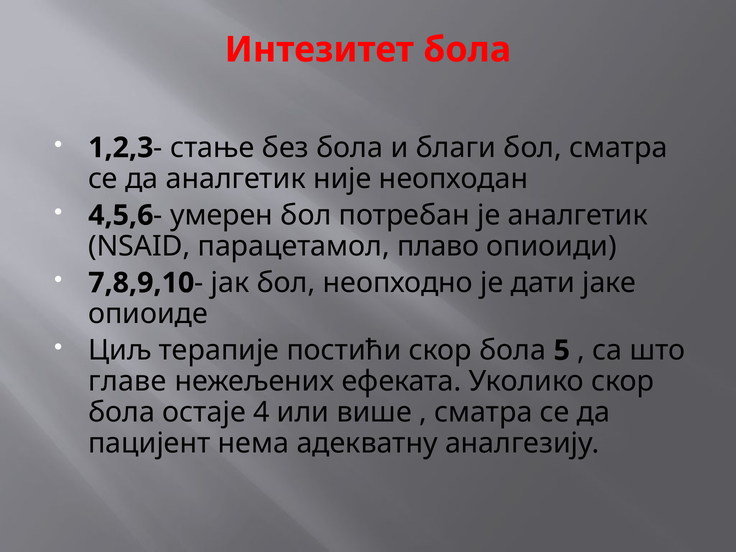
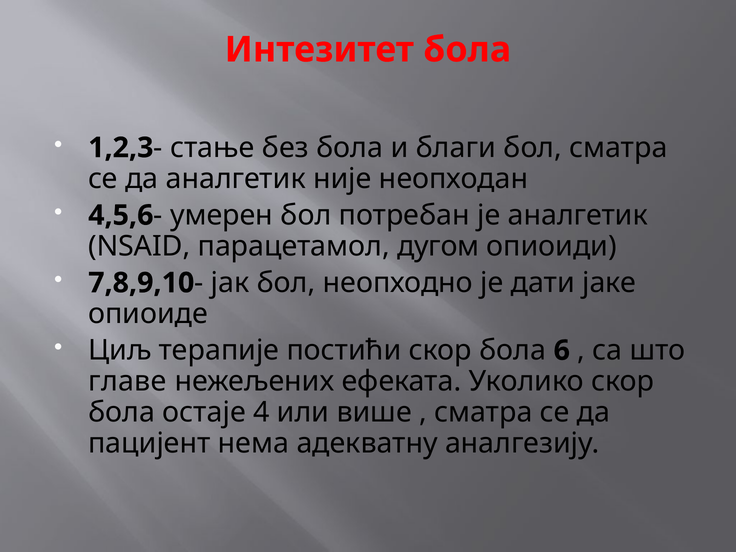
плаво: плаво -> дугом
5: 5 -> 6
